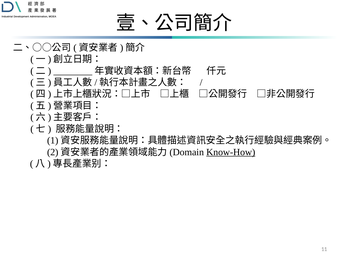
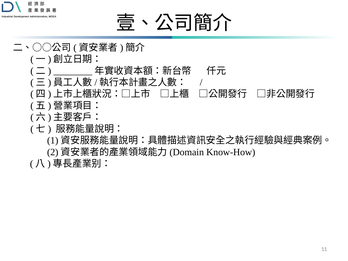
Know-How underline: present -> none
